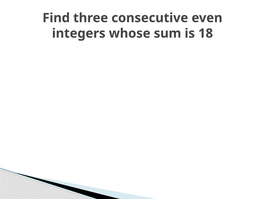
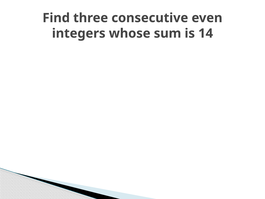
18: 18 -> 14
